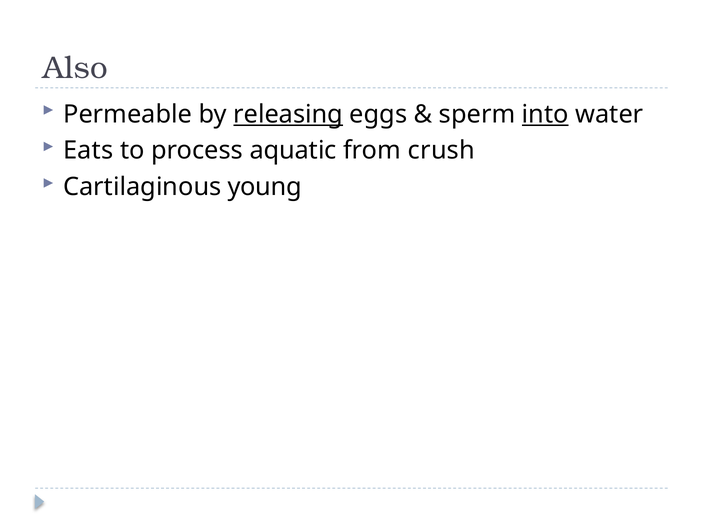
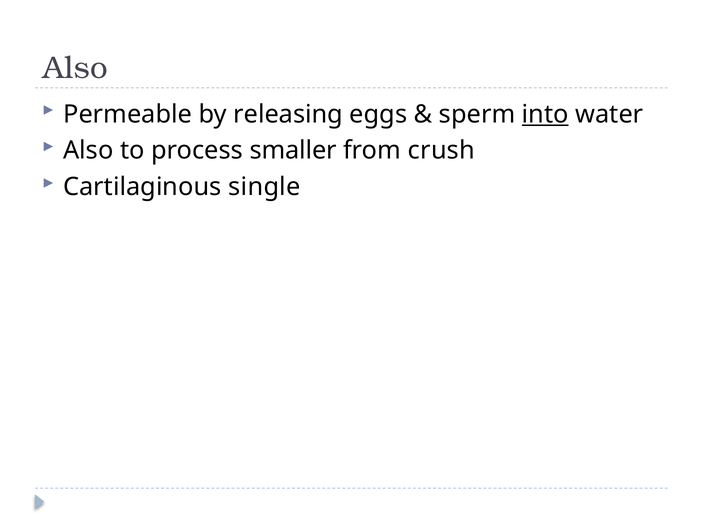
releasing underline: present -> none
Eats at (88, 151): Eats -> Also
aquatic: aquatic -> smaller
young: young -> single
